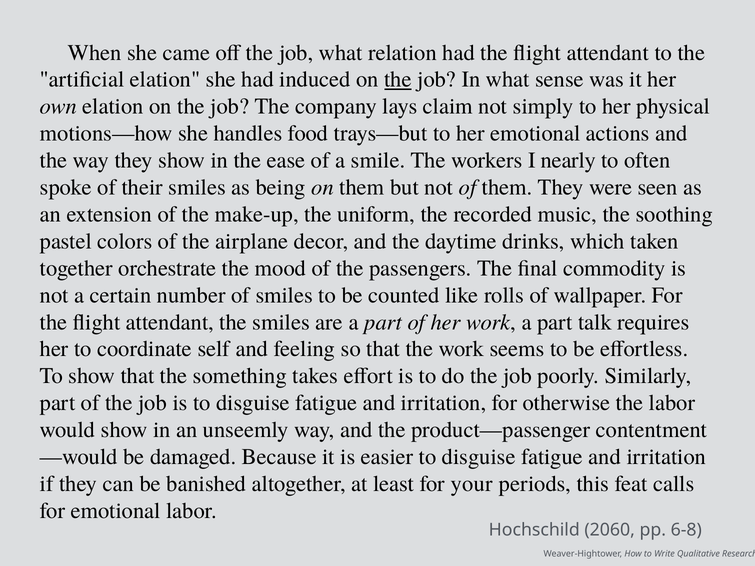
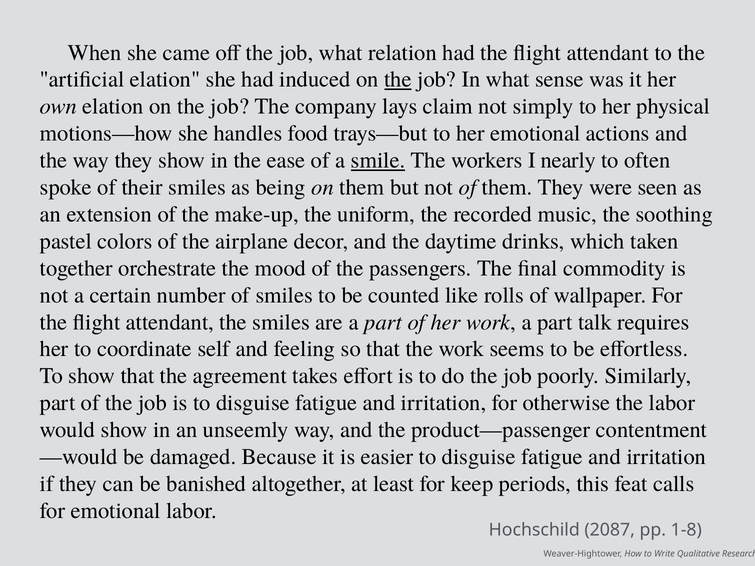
smile underline: none -> present
something: something -> agreement
your: your -> keep
2060: 2060 -> 2087
6-8: 6-8 -> 1-8
